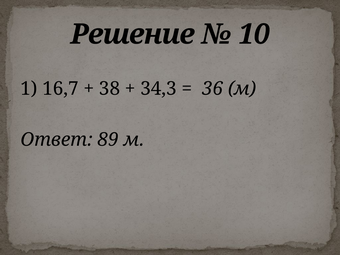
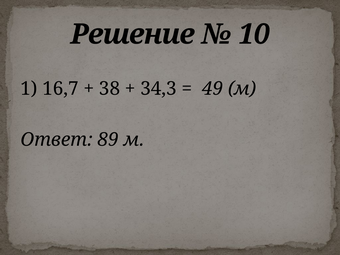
36: 36 -> 49
